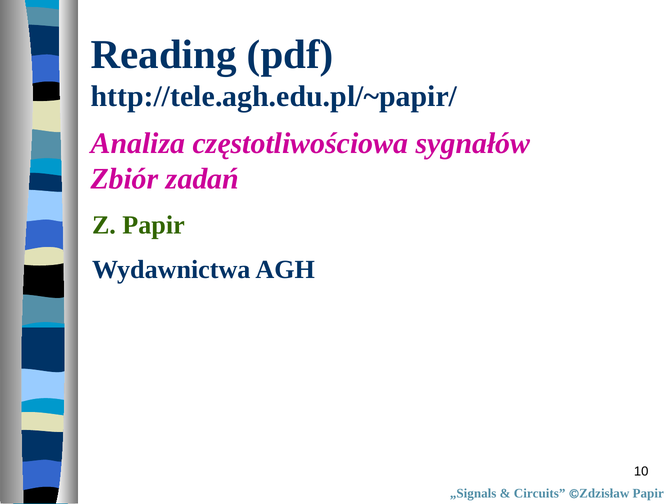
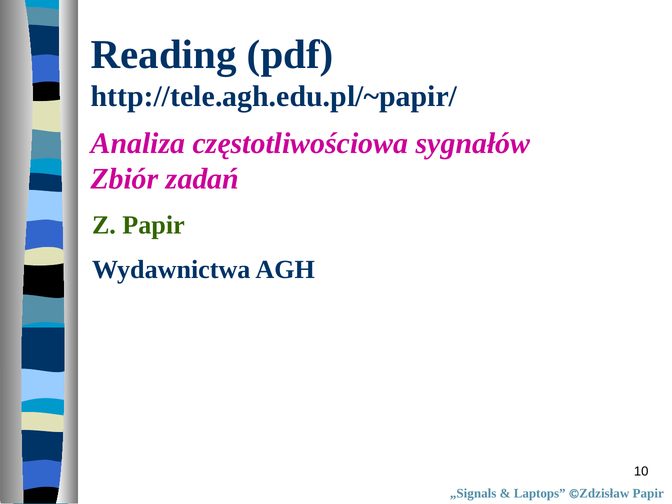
Circuits: Circuits -> Laptops
